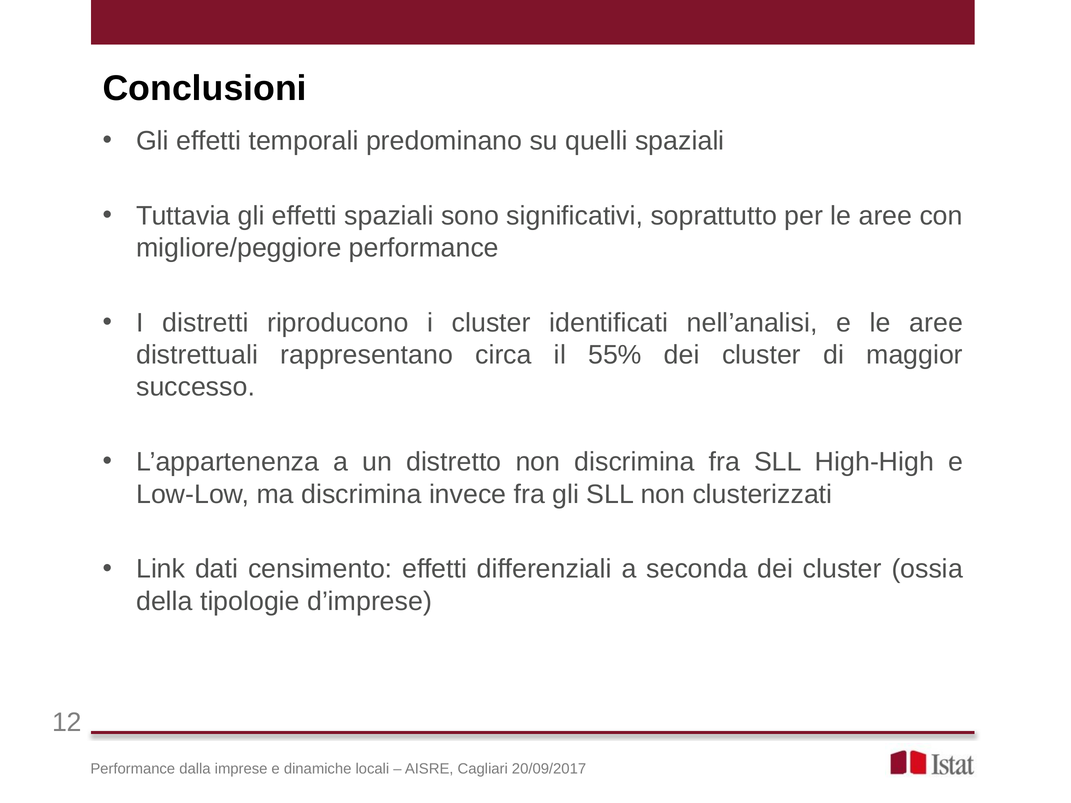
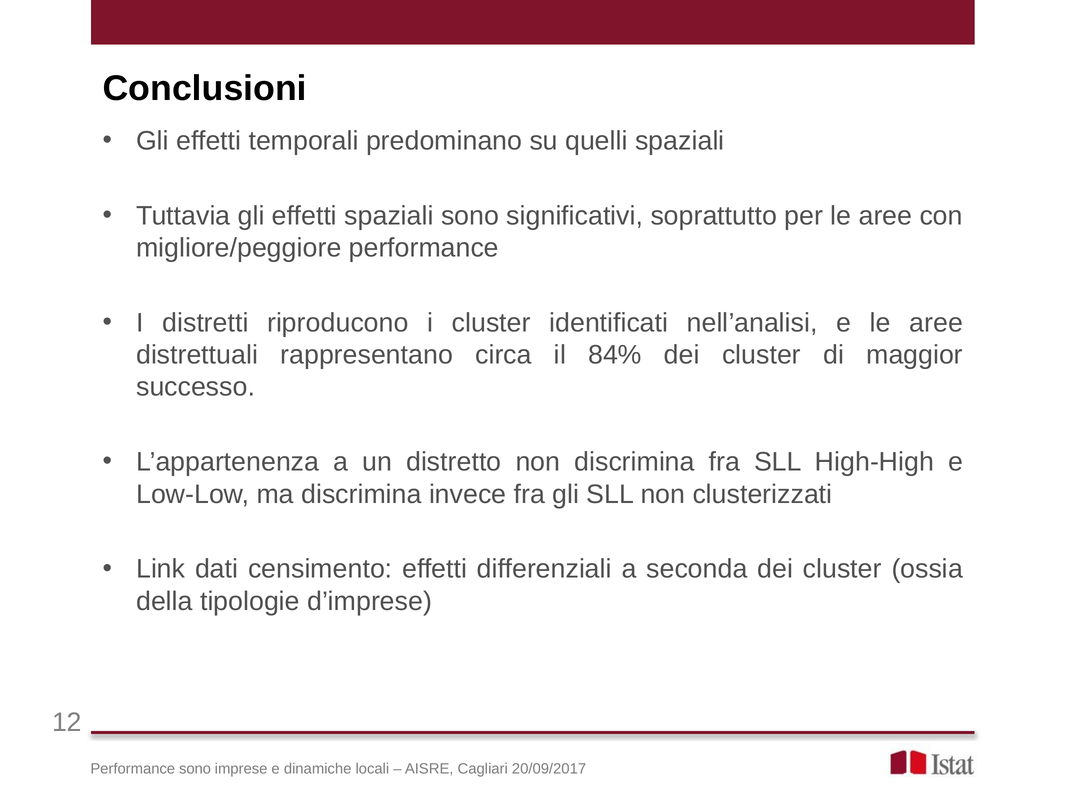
55%: 55% -> 84%
Performance dalla: dalla -> sono
